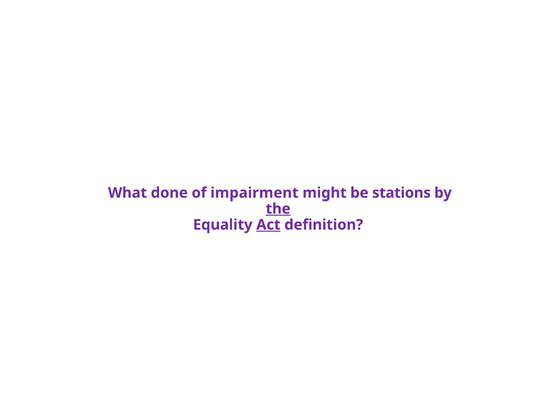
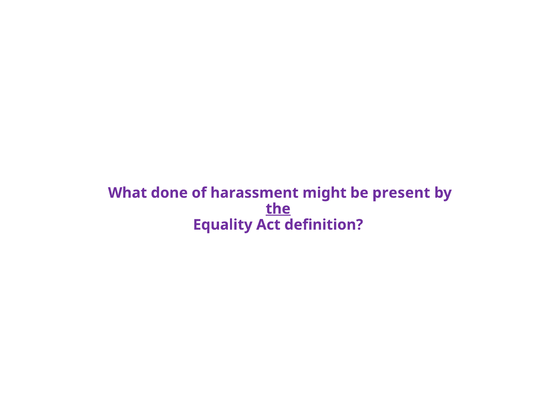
impairment: impairment -> harassment
stations: stations -> present
Act underline: present -> none
